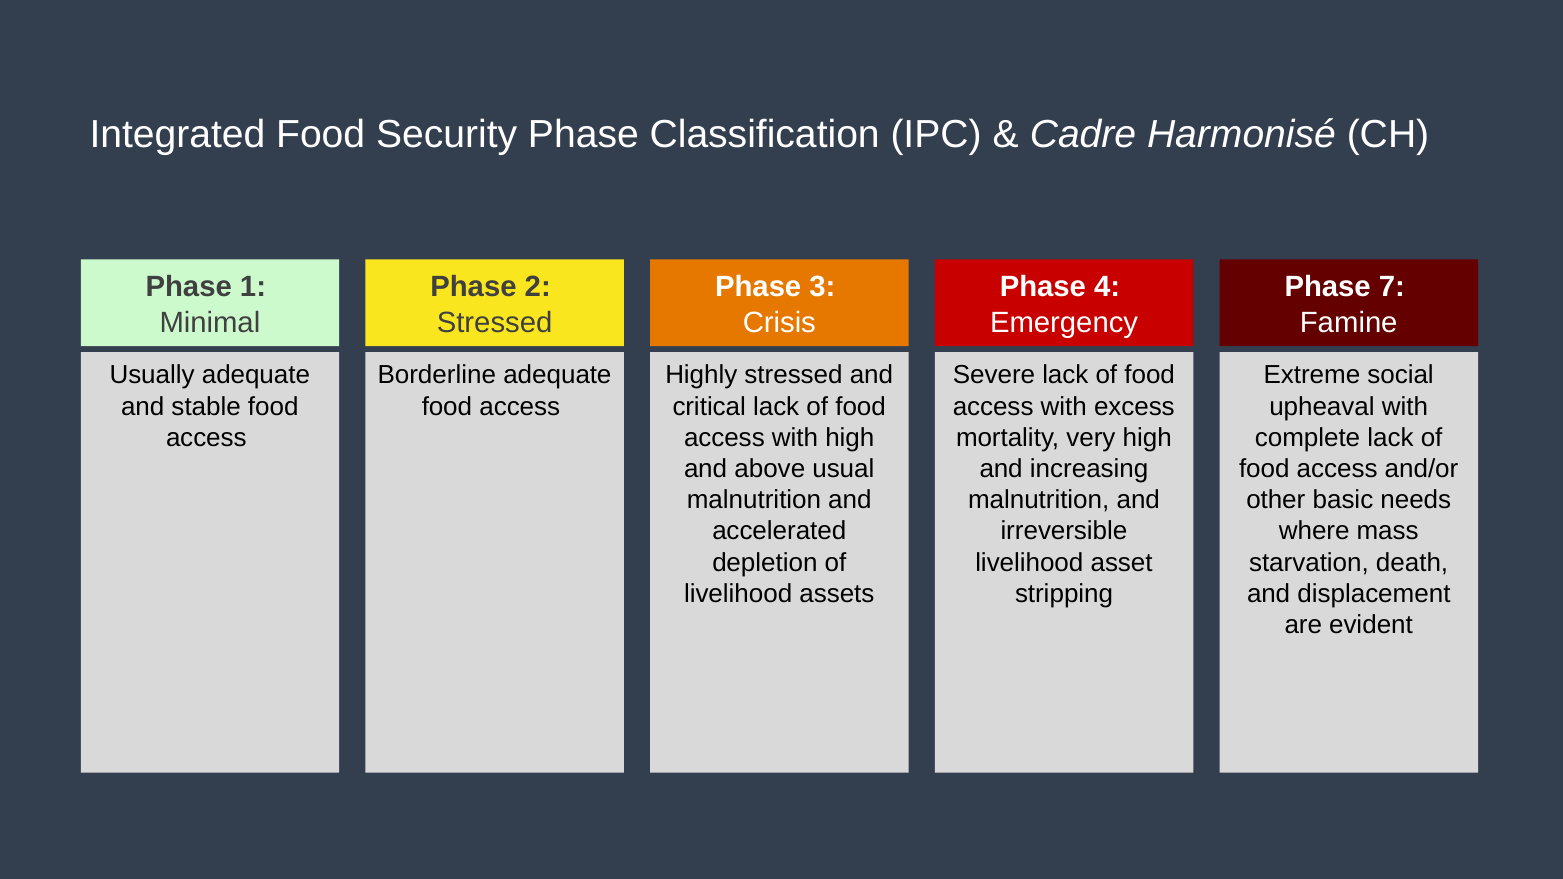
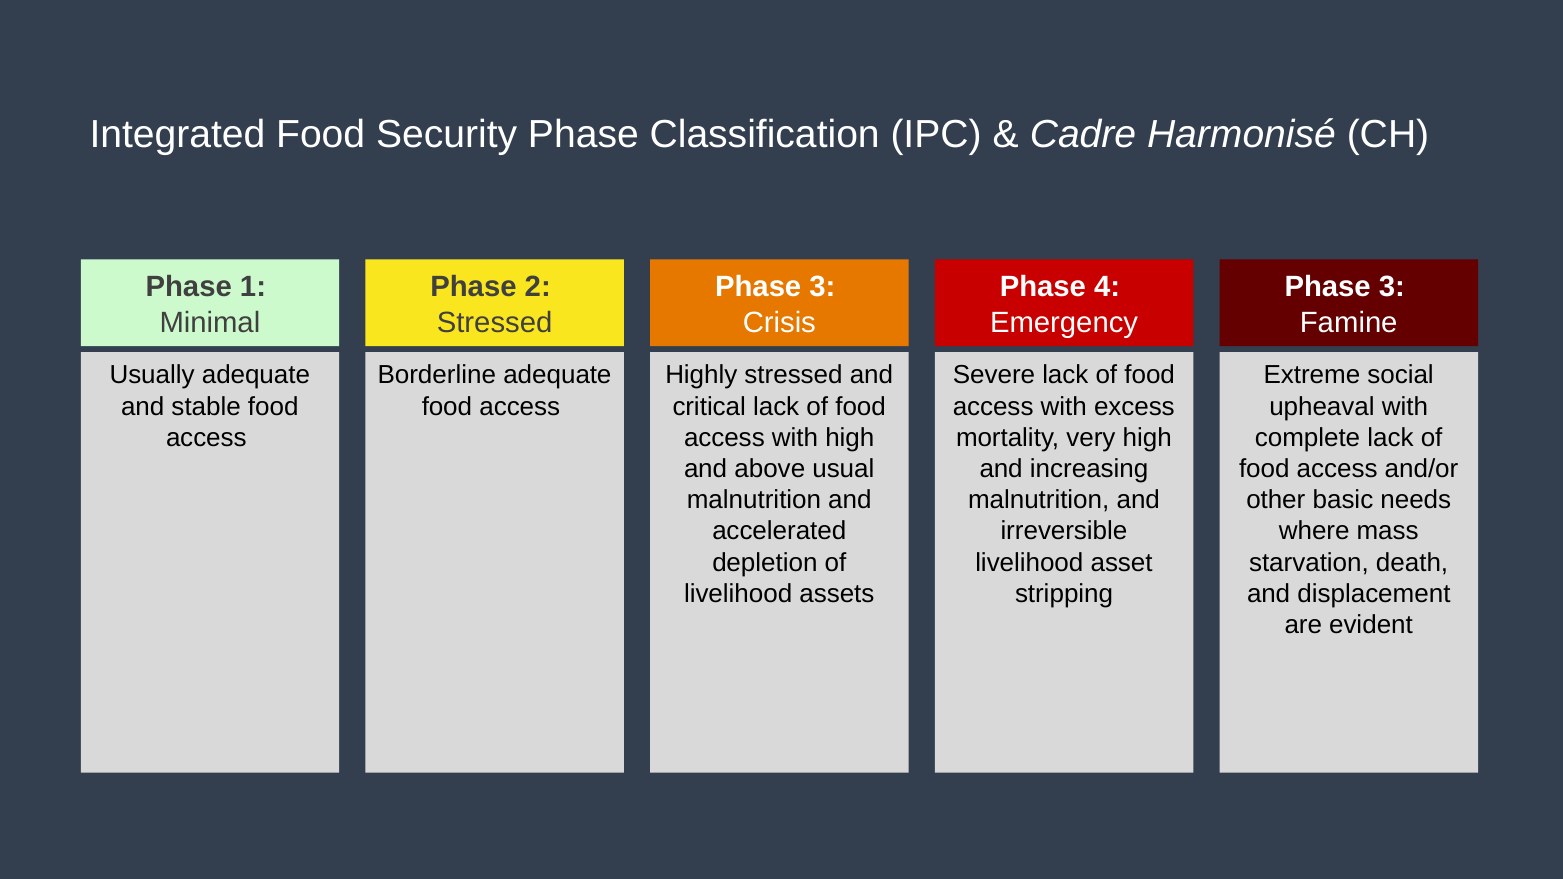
7 at (1392, 287): 7 -> 3
